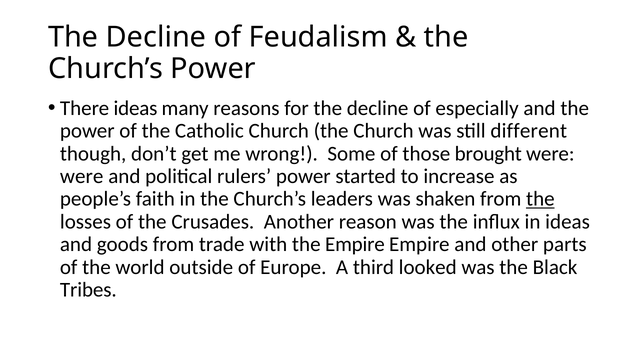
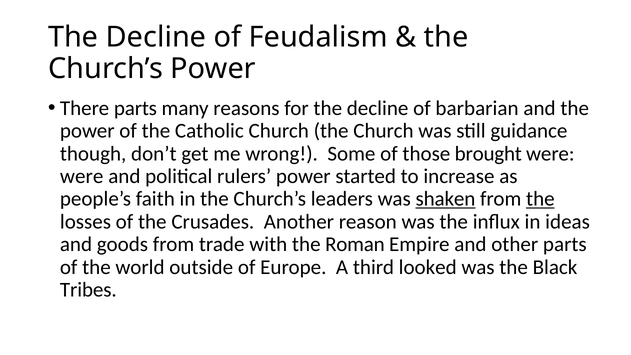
There ideas: ideas -> parts
especially: especially -> barbarian
different: different -> guidance
shaken underline: none -> present
the Empire: Empire -> Roman
